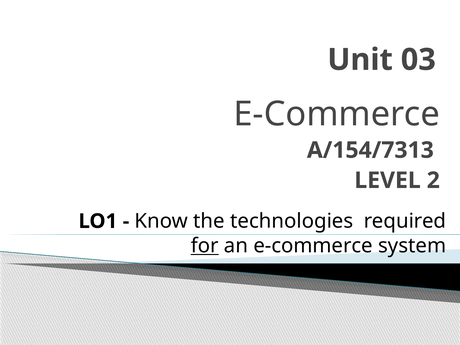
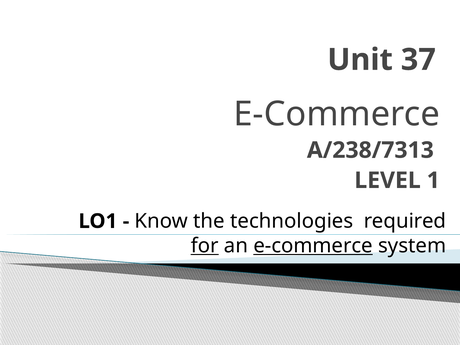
03: 03 -> 37
A/154/7313: A/154/7313 -> A/238/7313
2: 2 -> 1
e-commerce at (313, 246) underline: none -> present
